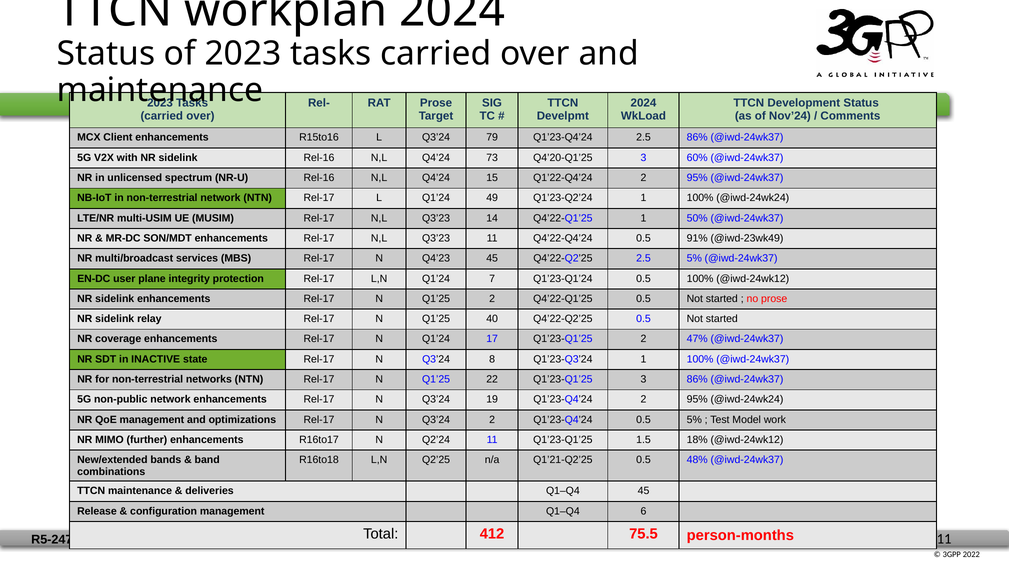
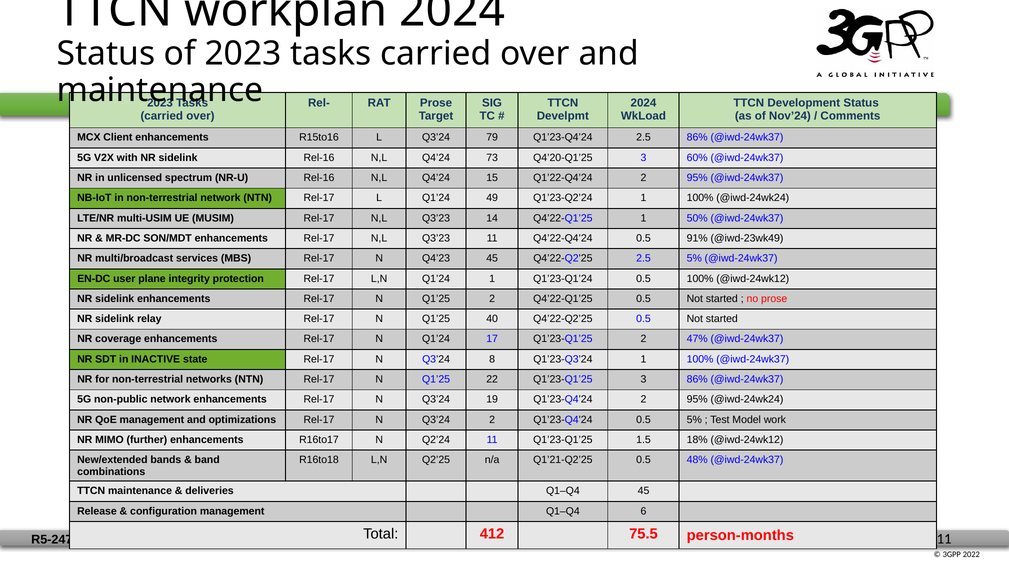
Q1’24 7: 7 -> 1
